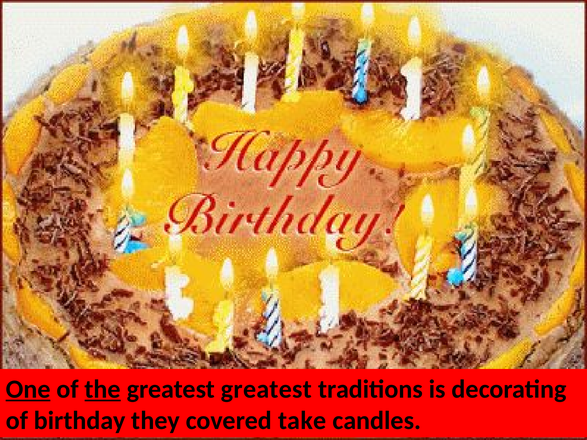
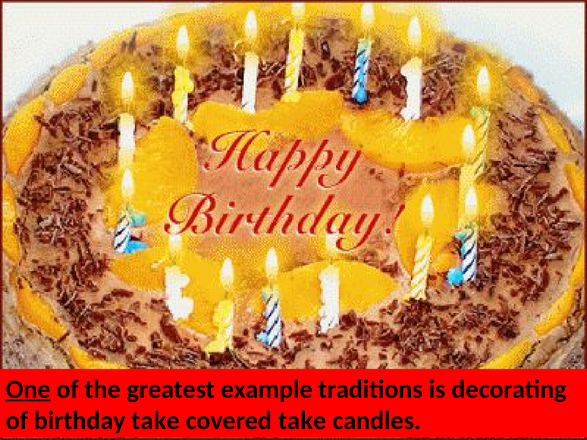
the underline: present -> none
greatest greatest: greatest -> example
birthday they: they -> take
